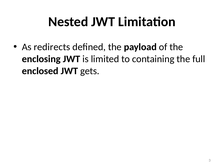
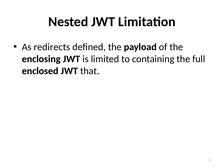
gets: gets -> that
